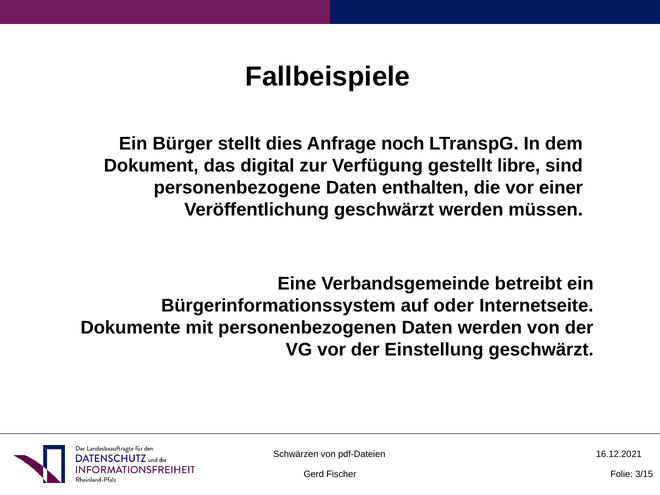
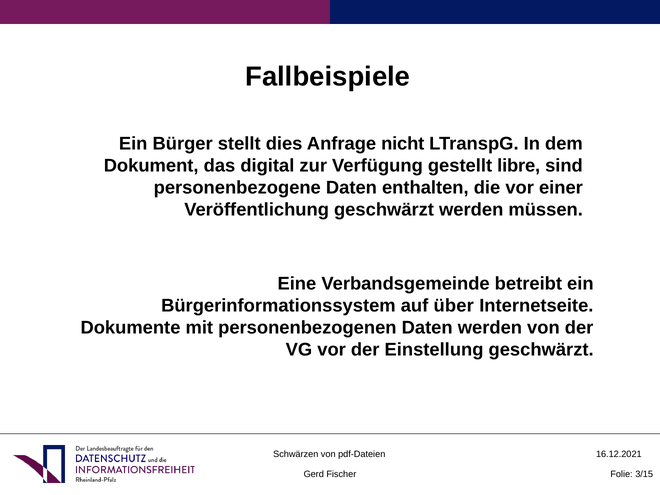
noch: noch -> nicht
oder: oder -> über
